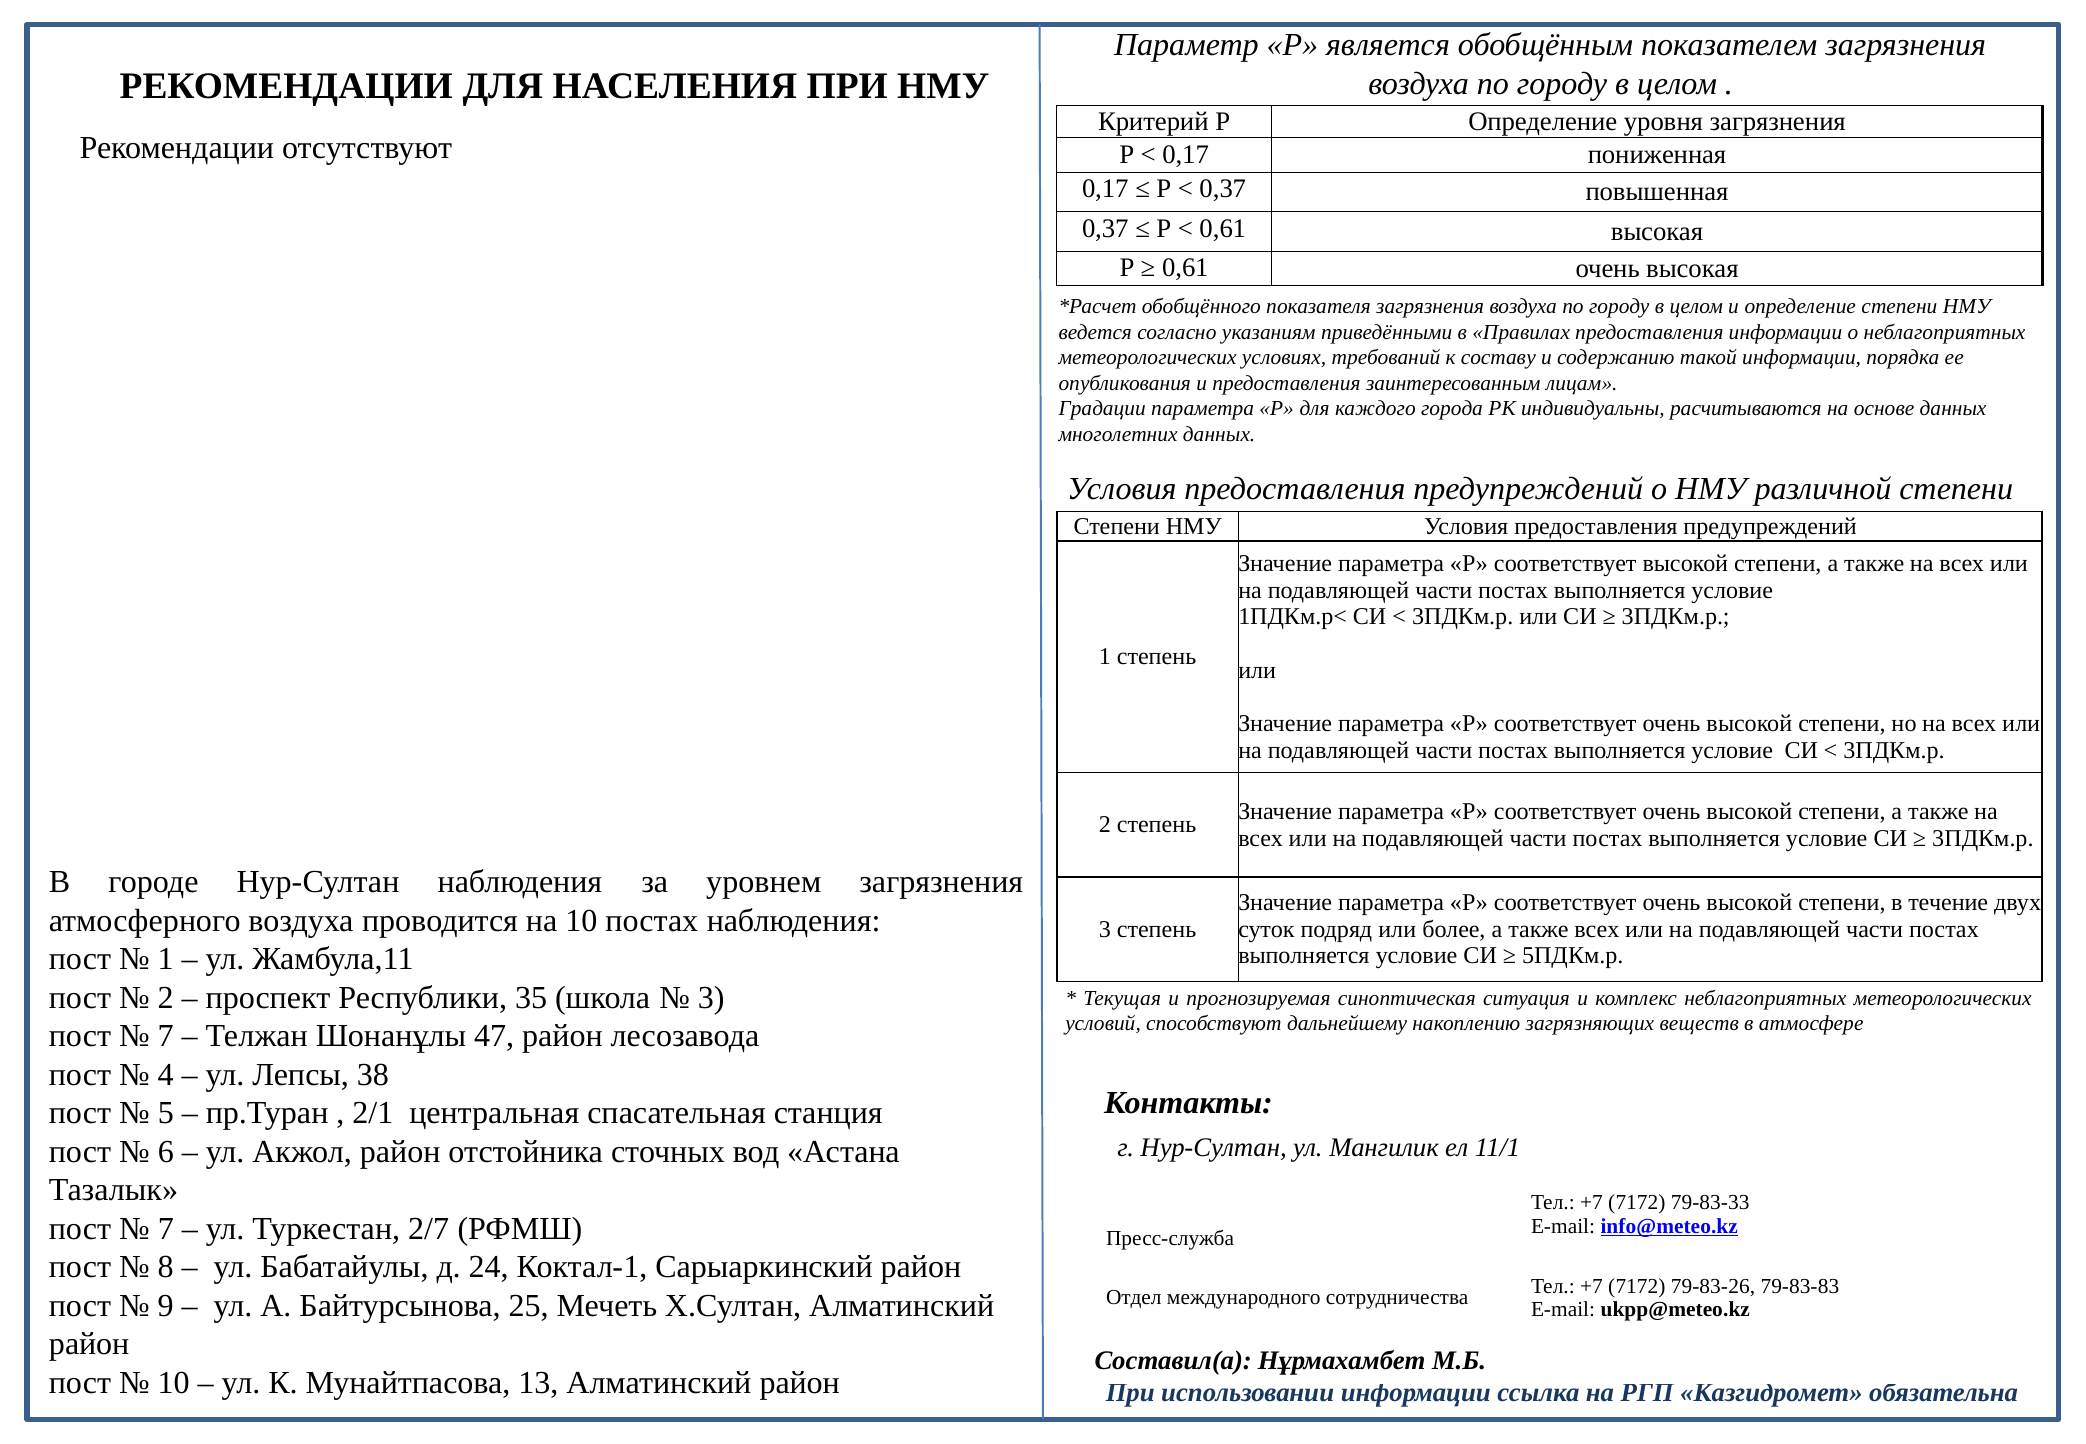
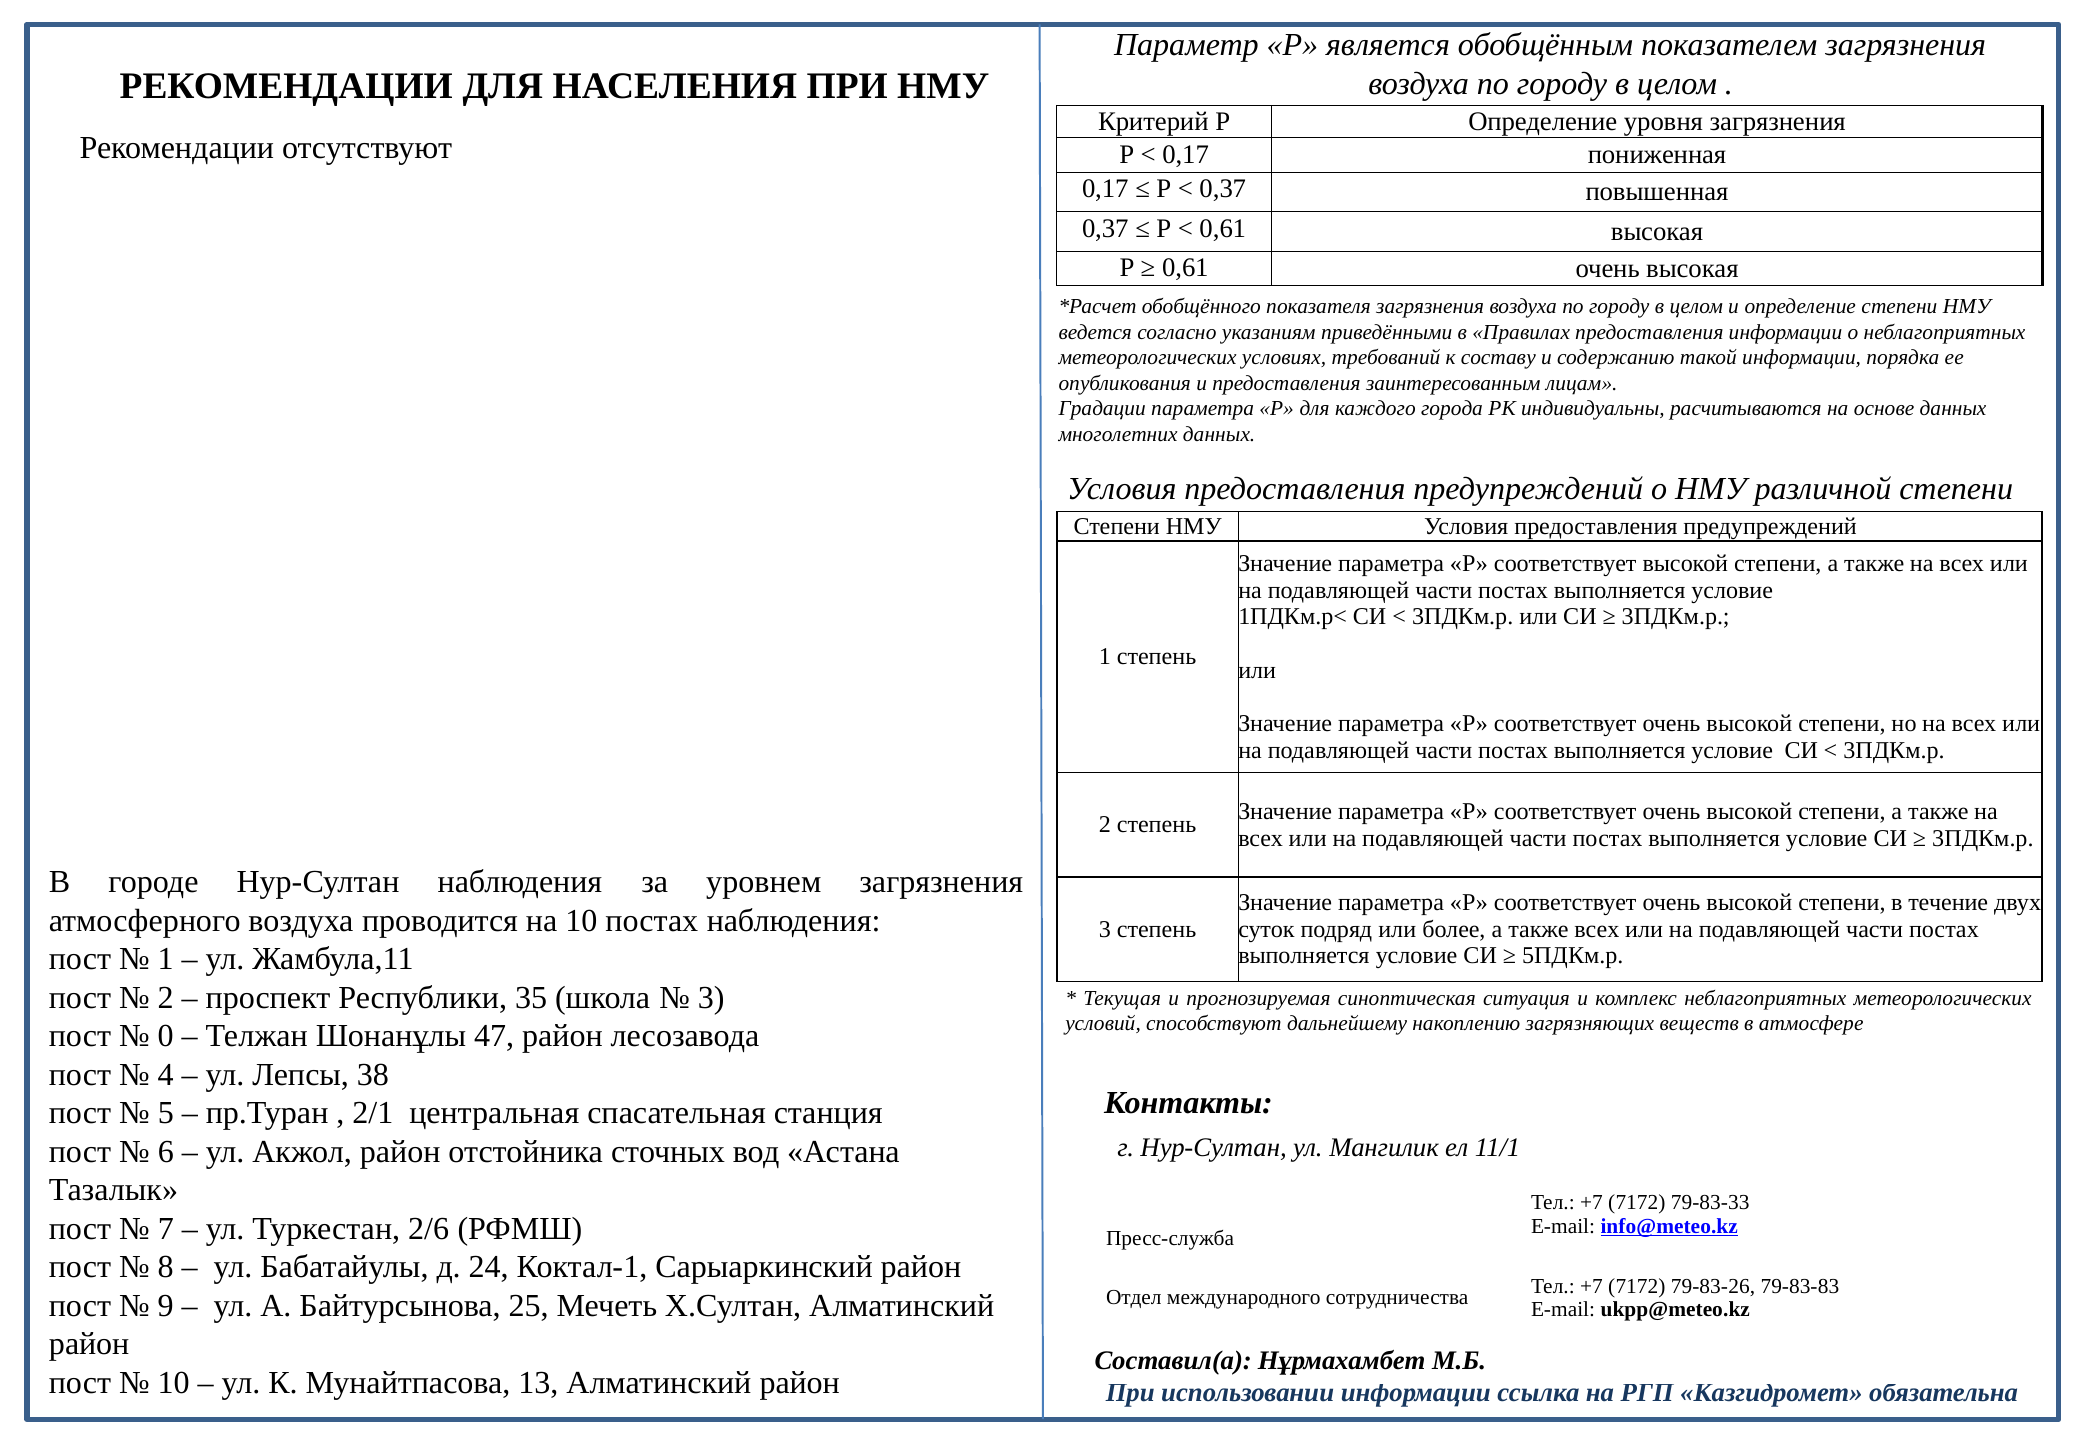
7 at (166, 1036): 7 -> 0
2/7: 2/7 -> 2/6
